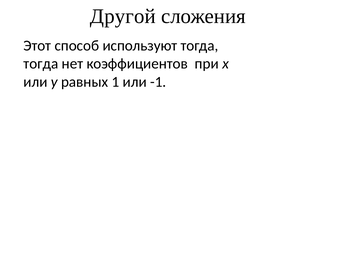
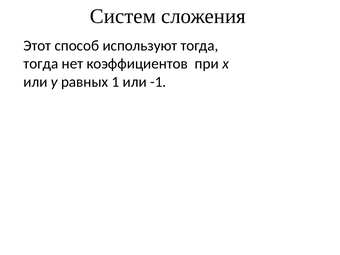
Другой: Другой -> Систем
